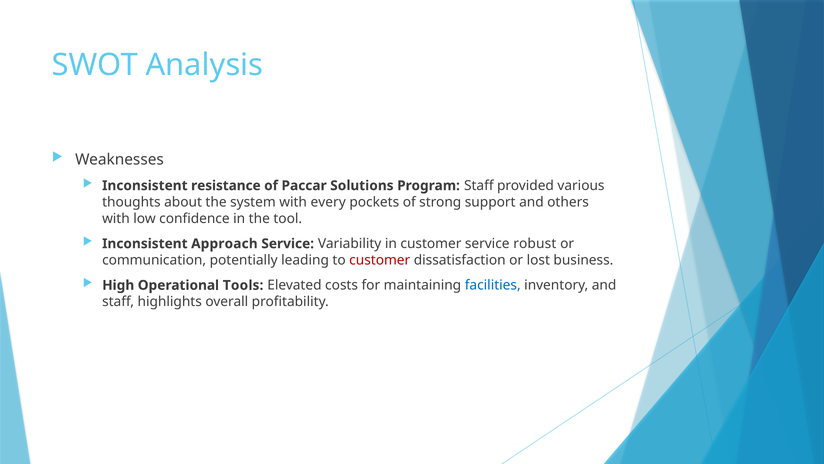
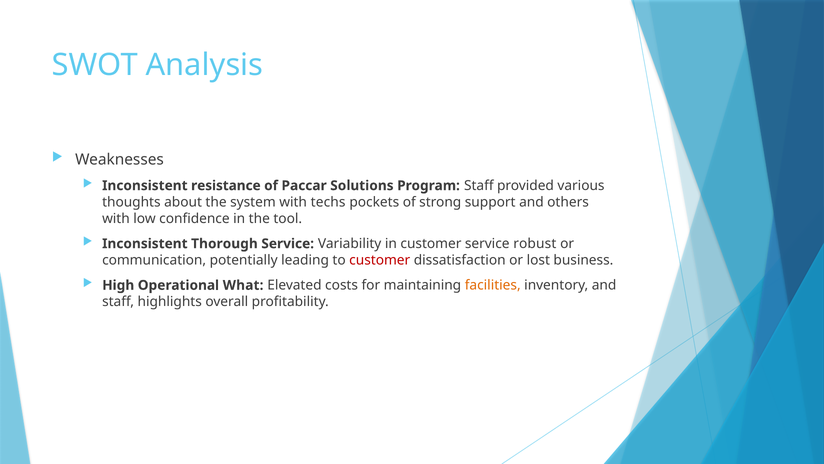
every: every -> techs
Approach: Approach -> Thorough
Tools: Tools -> What
facilities colour: blue -> orange
